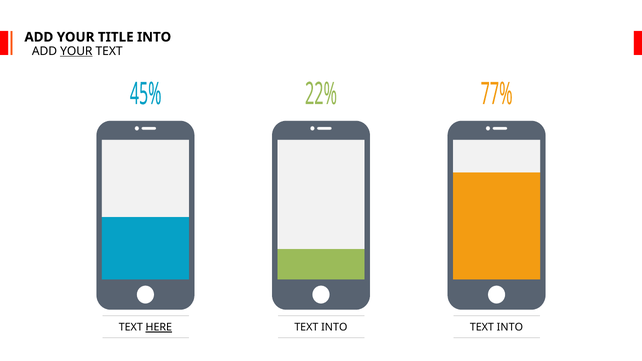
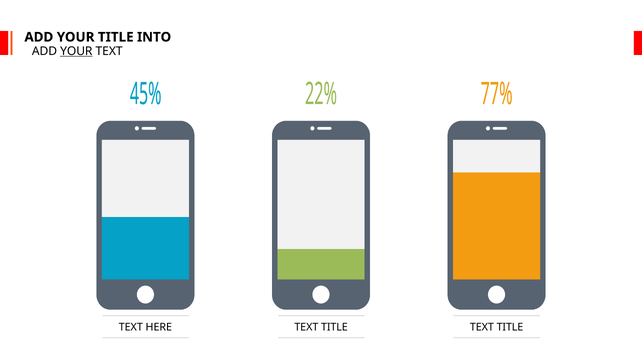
HERE underline: present -> none
INTO at (334, 327): INTO -> TITLE
INTO at (510, 327): INTO -> TITLE
